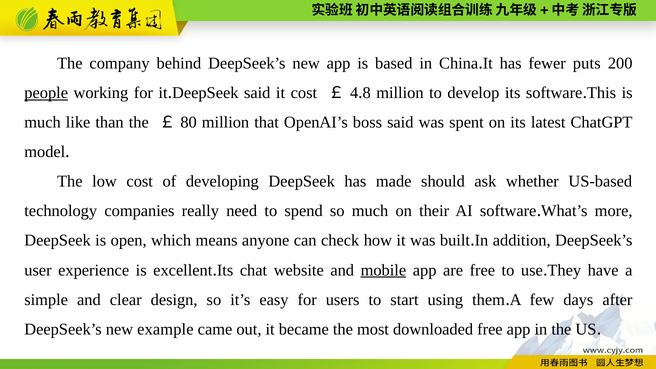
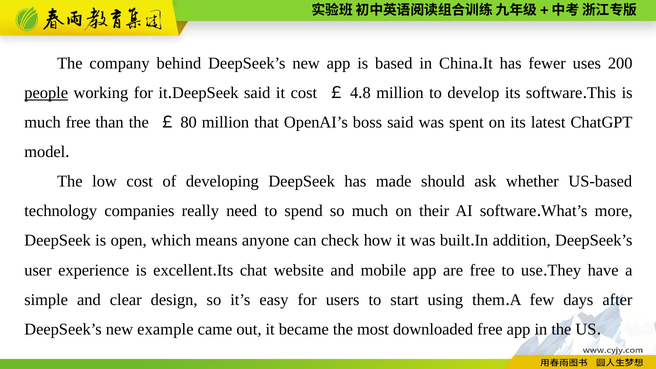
puts: puts -> uses
much like: like -> free
mobile underline: present -> none
